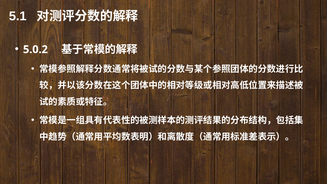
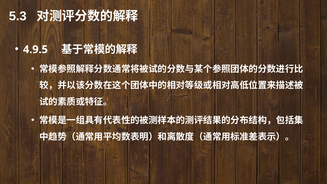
5.1: 5.1 -> 5.3
5.0.2: 5.0.2 -> 4.9.5
